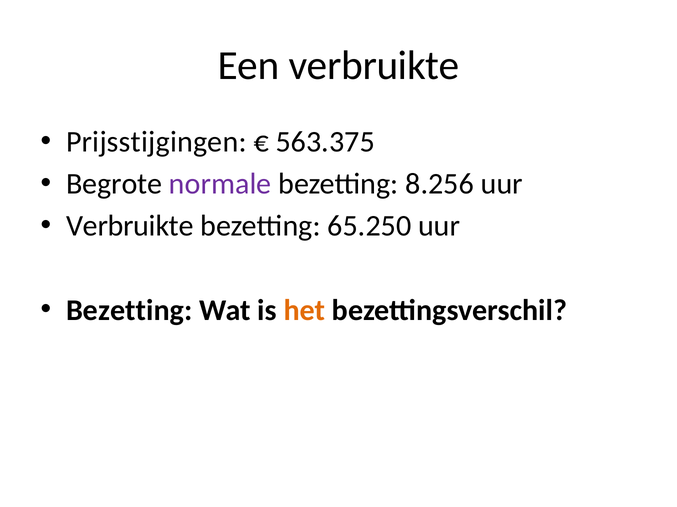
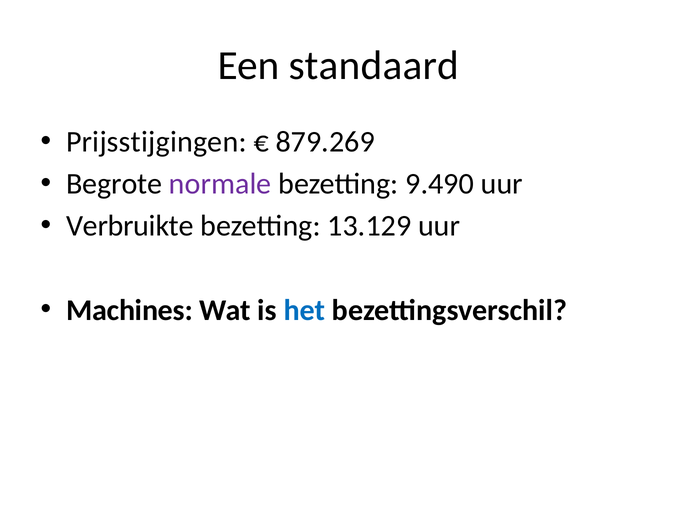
Een verbruikte: verbruikte -> standaard
563.375: 563.375 -> 879.269
8.256: 8.256 -> 9.490
65.250: 65.250 -> 13.129
Bezetting at (129, 311): Bezetting -> Machines
het colour: orange -> blue
